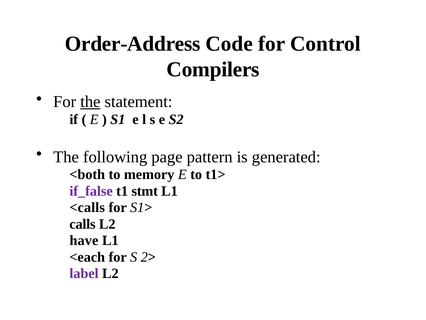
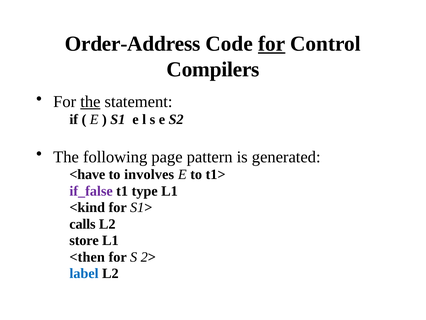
for at (272, 44) underline: none -> present
<both: <both -> <have
memory: memory -> involves
stmt: stmt -> type
<calls: <calls -> <kind
have: have -> store
<each: <each -> <then
label colour: purple -> blue
